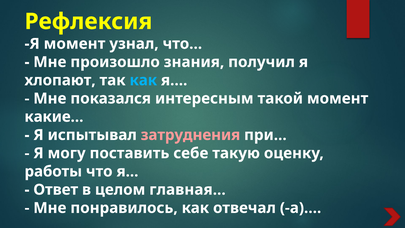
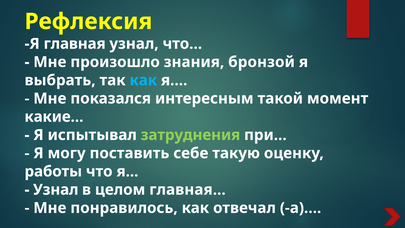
Я момент: момент -> главная
получил: получил -> бронзой
хлопают: хлопают -> выбрать
затруднения colour: pink -> light green
Ответ at (56, 190): Ответ -> Узнал
